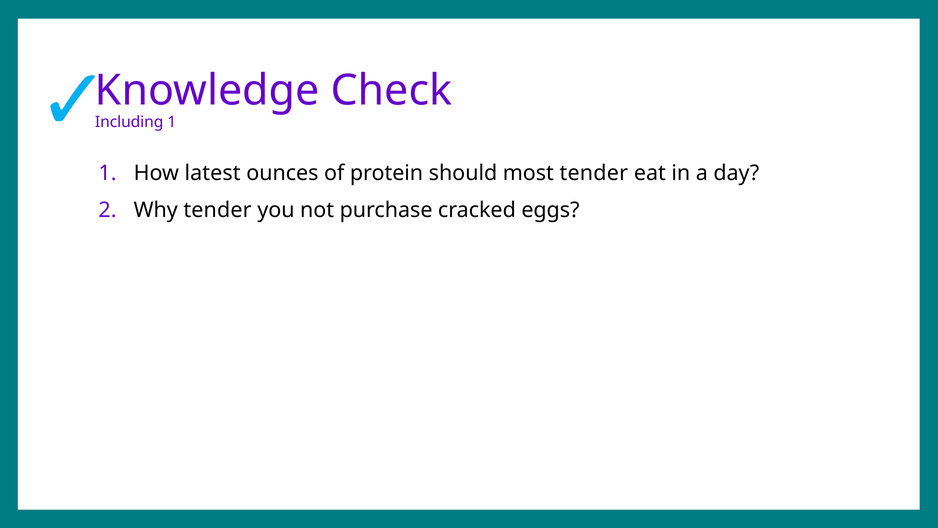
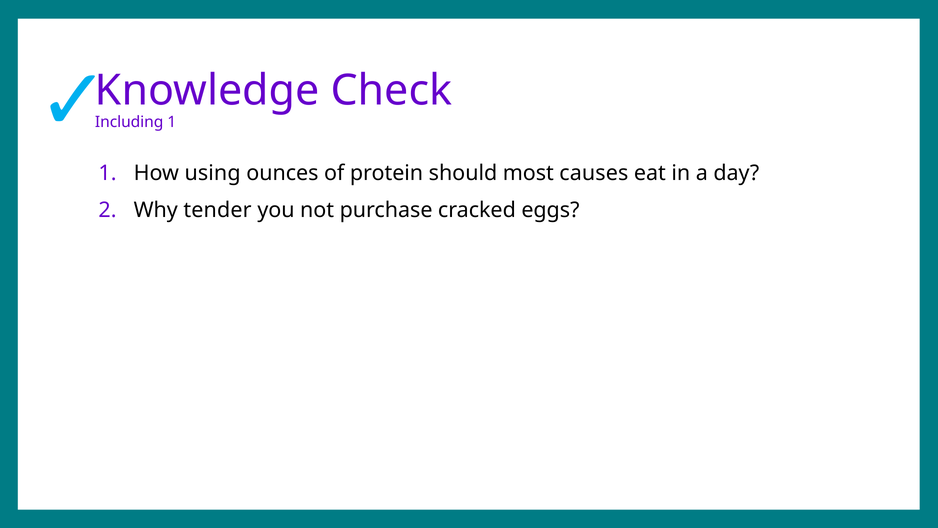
latest: latest -> using
most tender: tender -> causes
